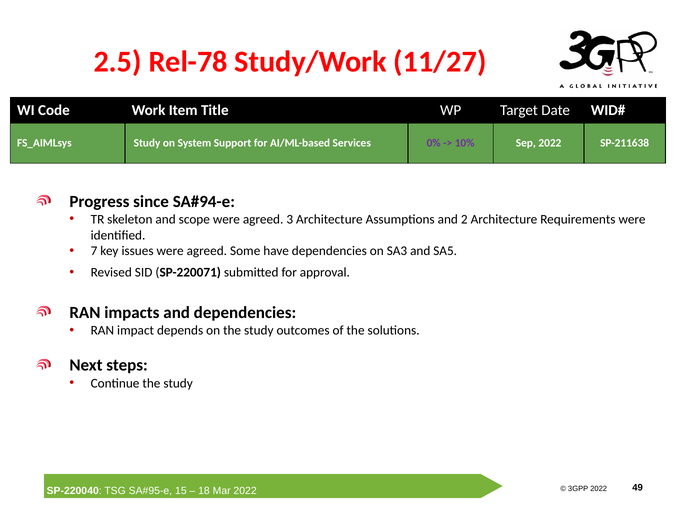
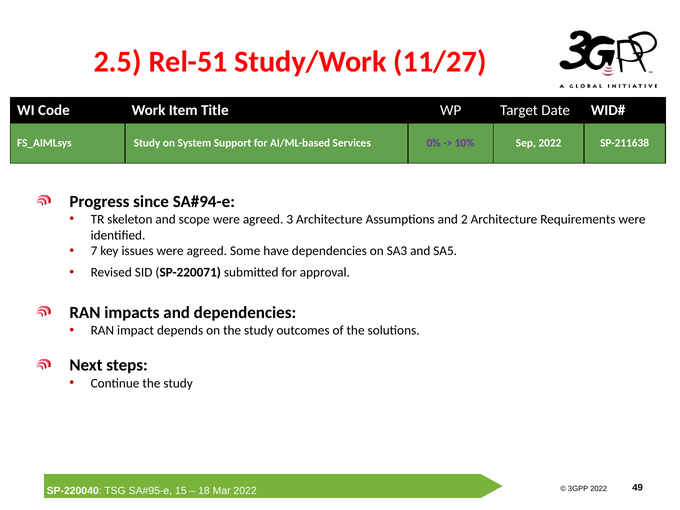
Rel-78: Rel-78 -> Rel-51
